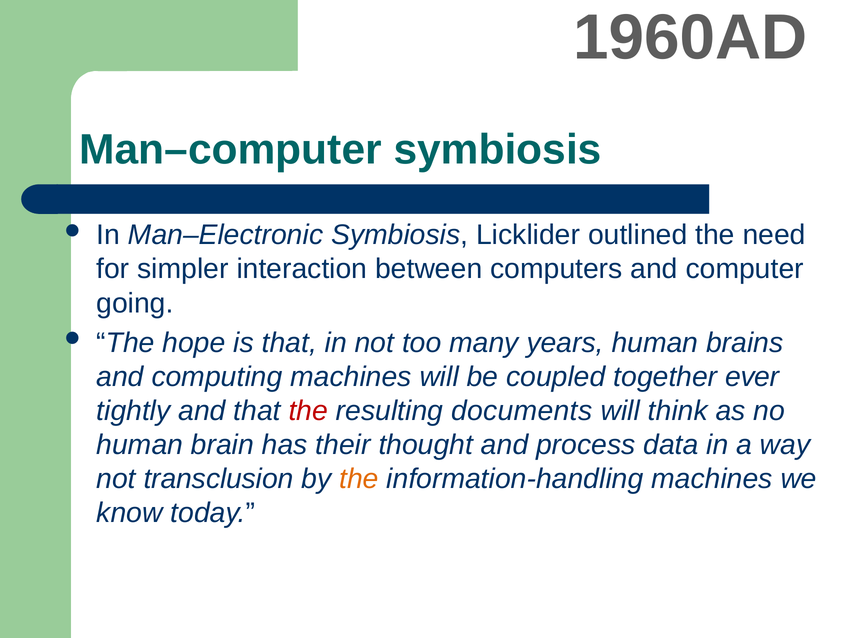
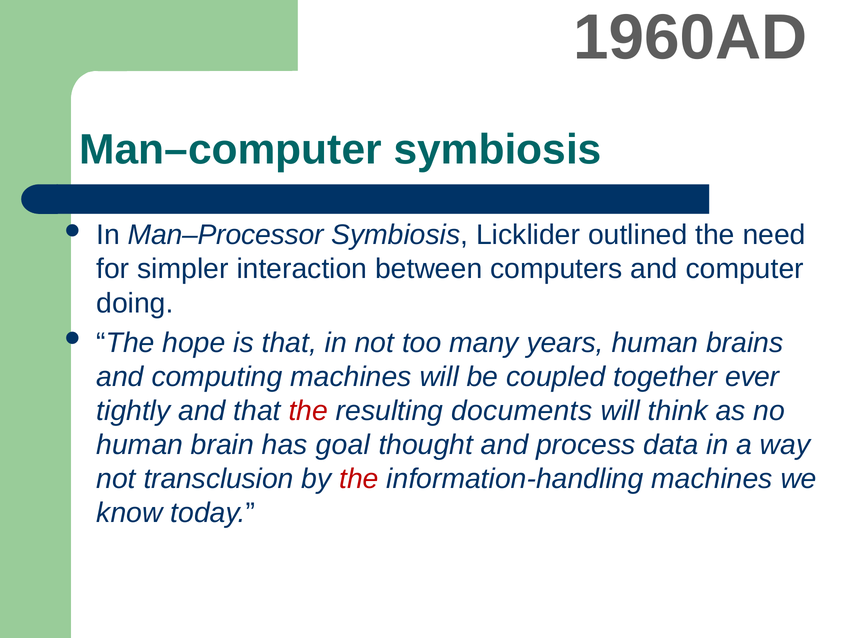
Man–Electronic: Man–Electronic -> Man–Processor
going: going -> doing
their: their -> goal
the at (359, 479) colour: orange -> red
